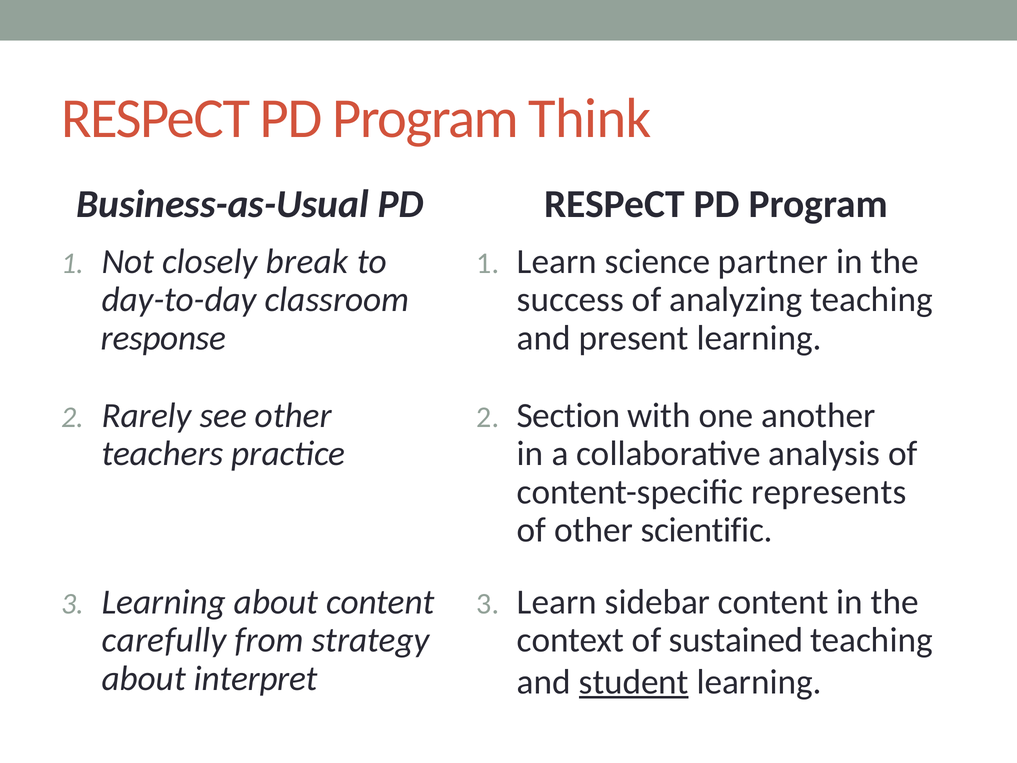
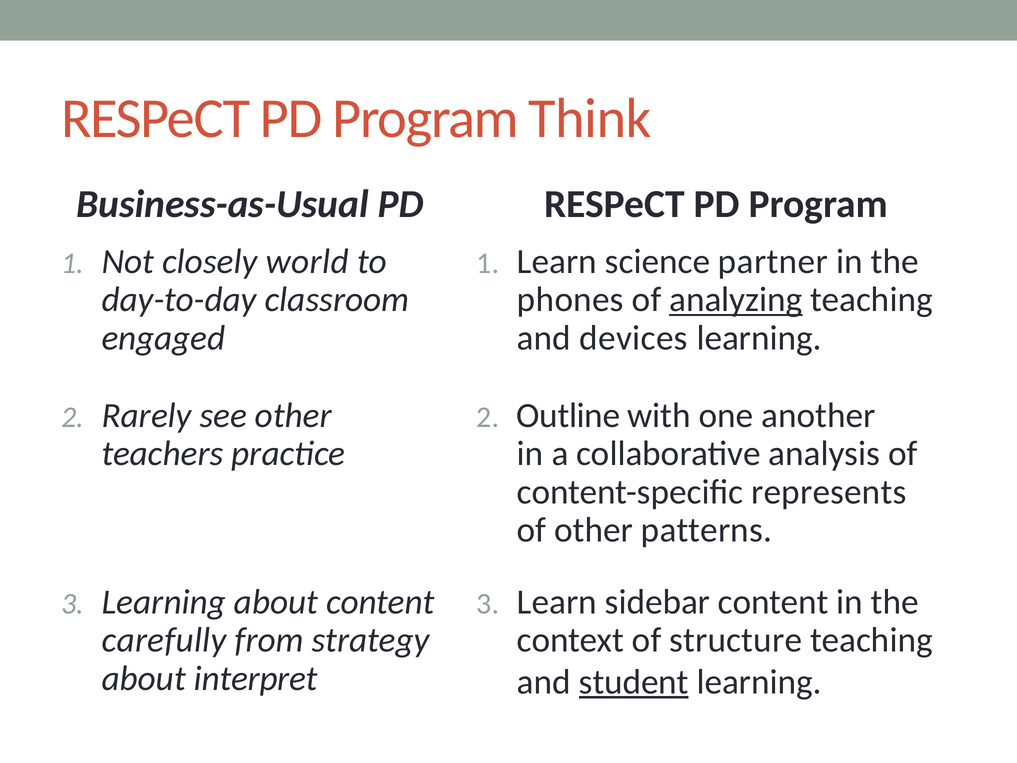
break: break -> world
success: success -> phones
analyzing underline: none -> present
response: response -> engaged
present: present -> devices
Section: Section -> Outline
scientific: scientific -> patterns
sustained: sustained -> structure
